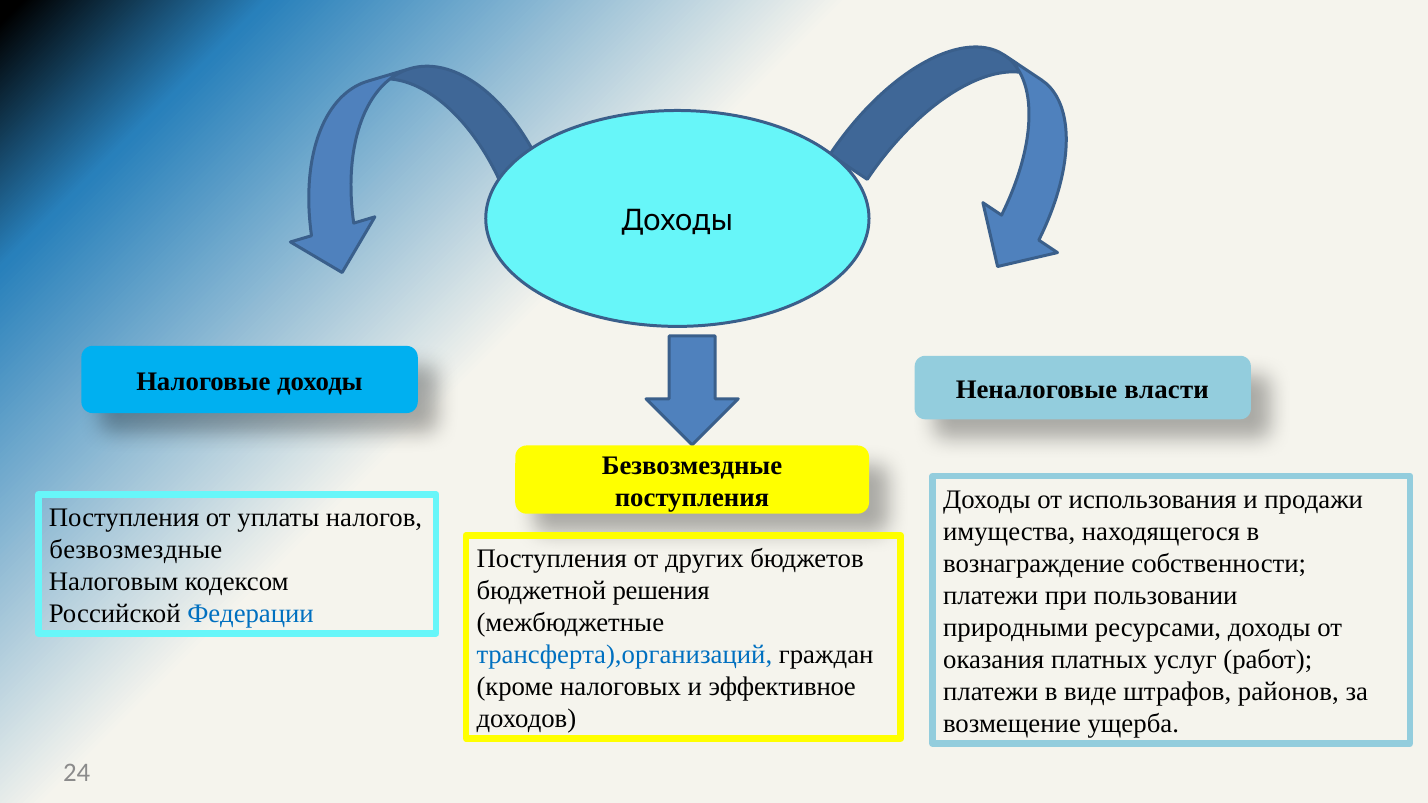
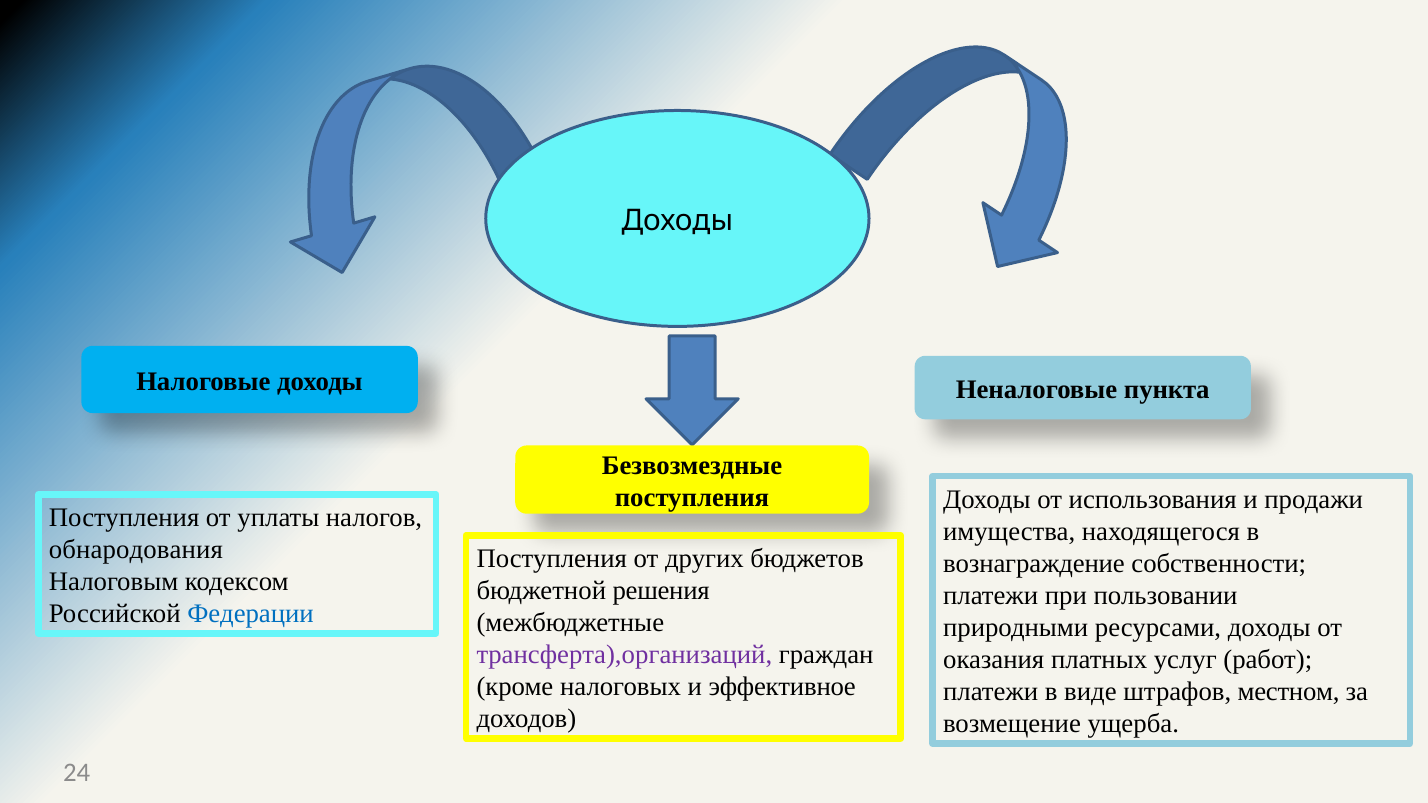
власти: власти -> пункта
безвозмездные at (136, 550): безвозмездные -> обнародования
трансферта),организаций colour: blue -> purple
районов: районов -> местном
